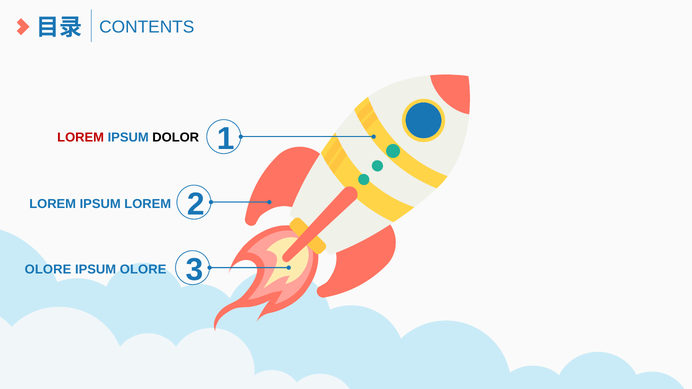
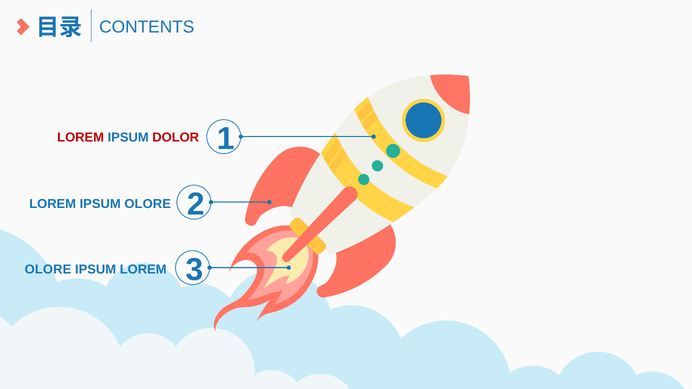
DOLOR colour: black -> red
IPSUM LOREM: LOREM -> OLORE
IPSUM OLORE: OLORE -> LOREM
